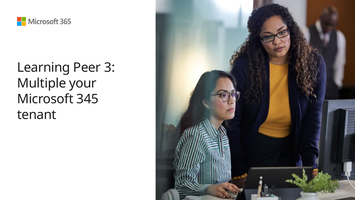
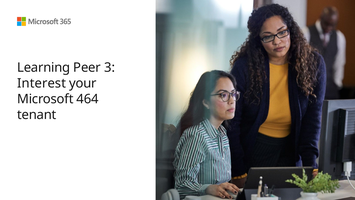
Multiple: Multiple -> Interest
345: 345 -> 464
